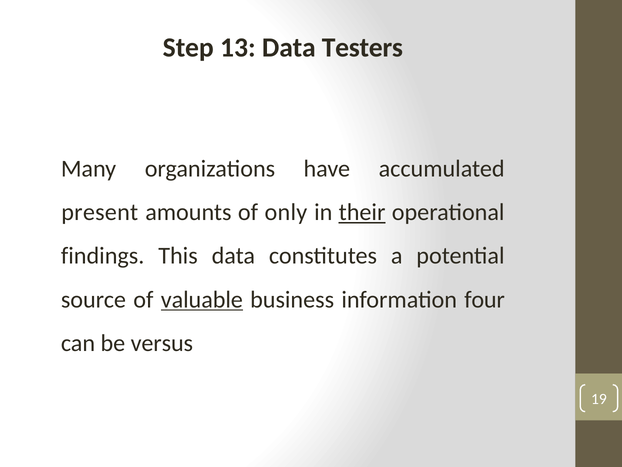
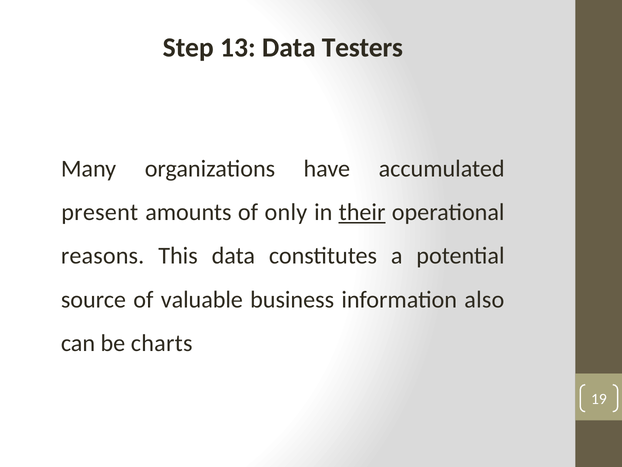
findings: findings -> reasons
valuable underline: present -> none
four: four -> also
versus: versus -> charts
